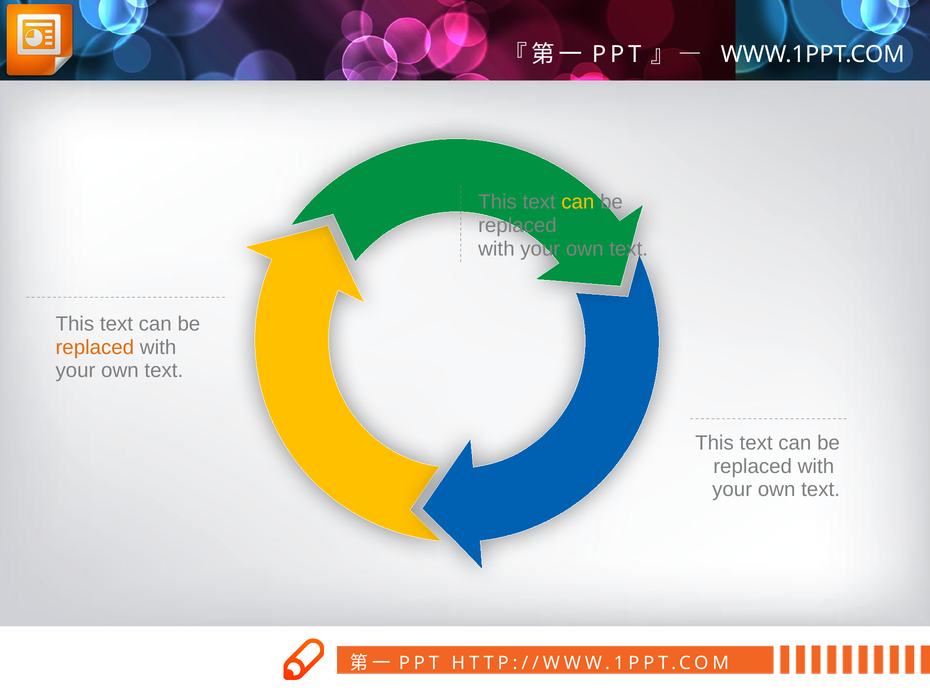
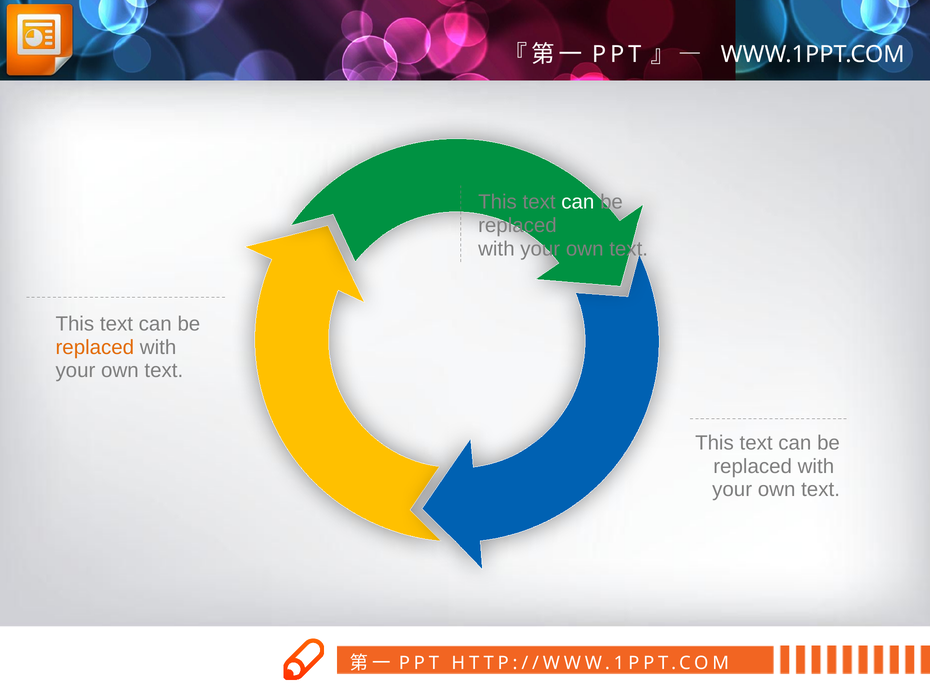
can at (578, 202) colour: yellow -> white
